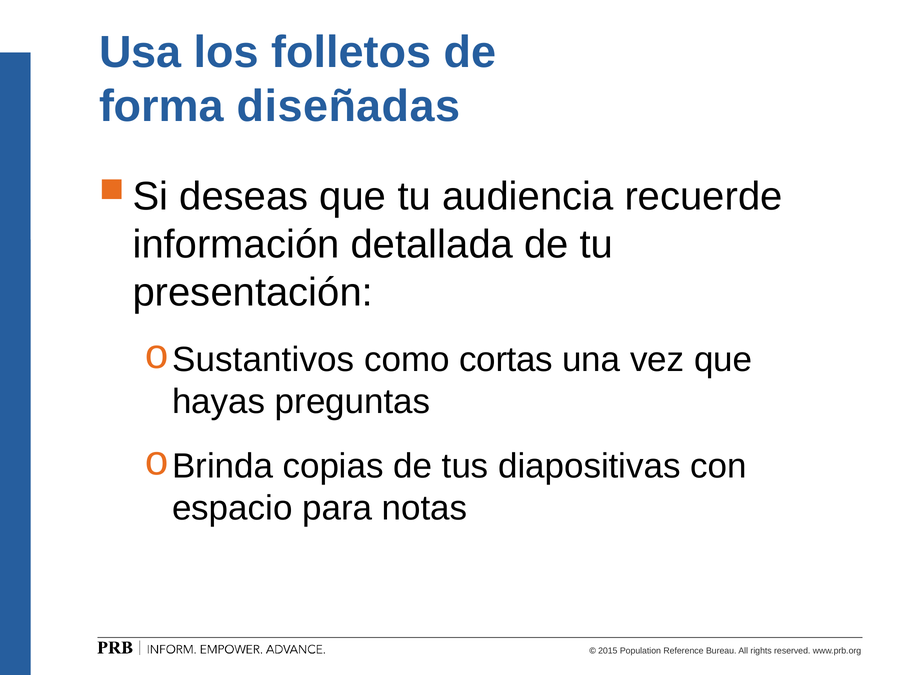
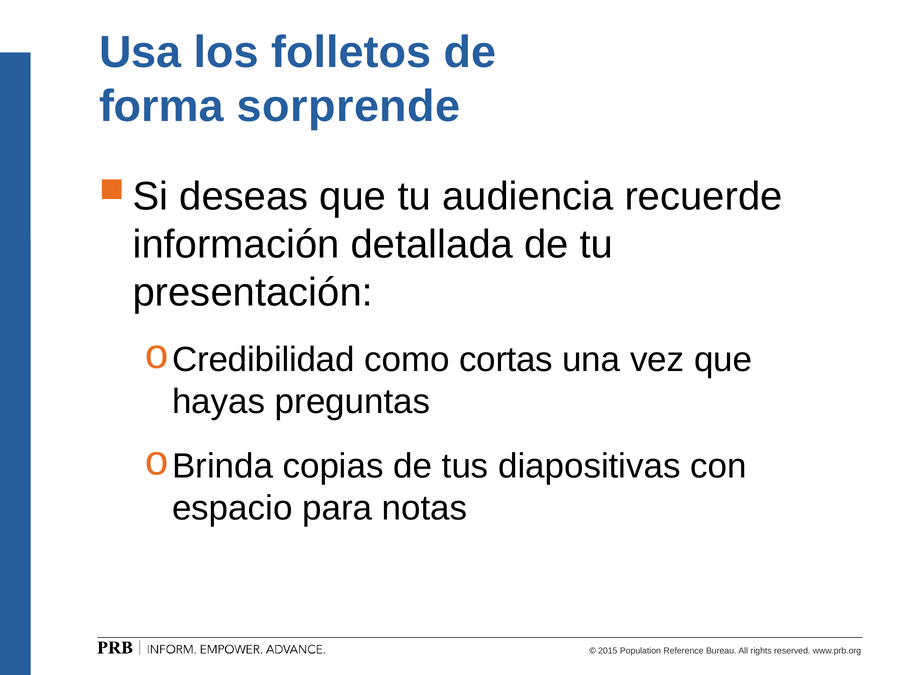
diseñadas: diseñadas -> sorprende
Sustantivos: Sustantivos -> Credibilidad
